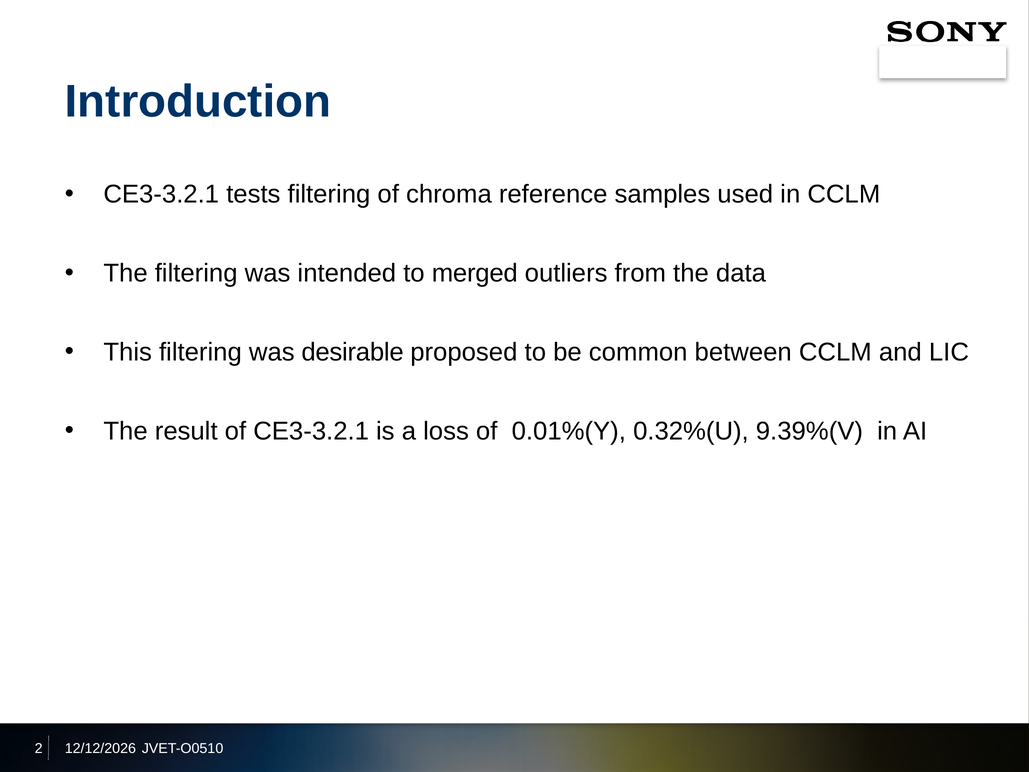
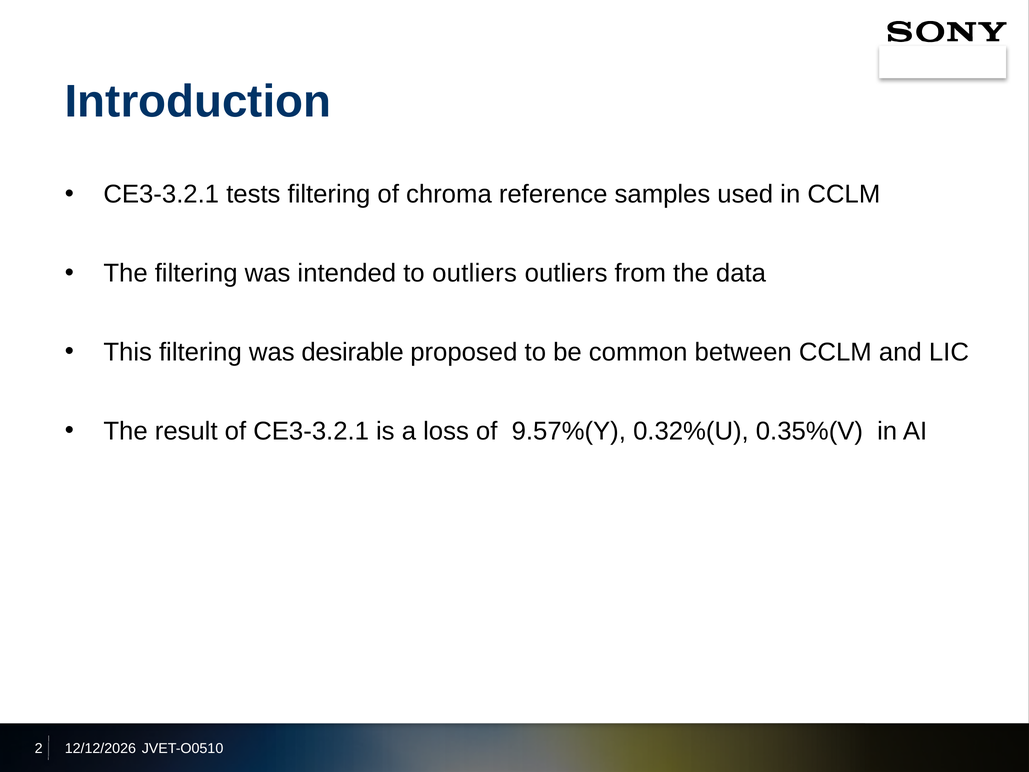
to merged: merged -> outliers
0.01%(Y: 0.01%(Y -> 9.57%(Y
9.39%(V: 9.39%(V -> 0.35%(V
